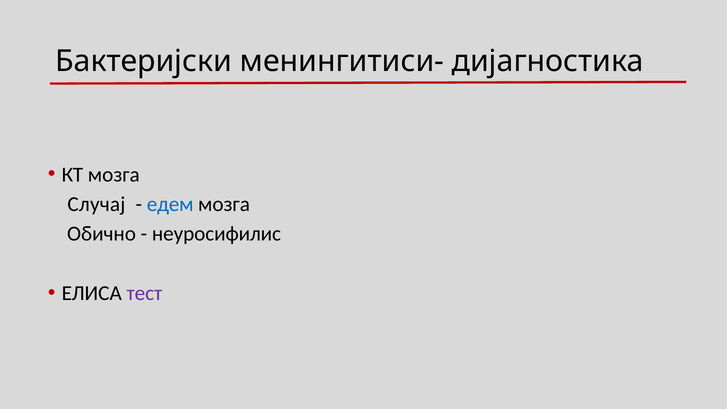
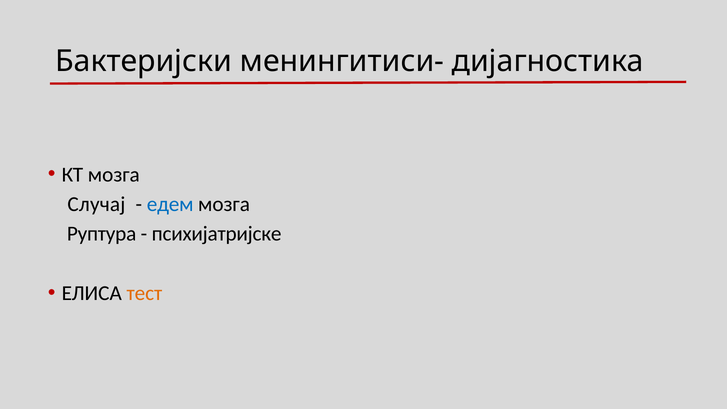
Обично: Обично -> Руптура
неуросифилис: неуросифилис -> психијатријске
тест colour: purple -> orange
